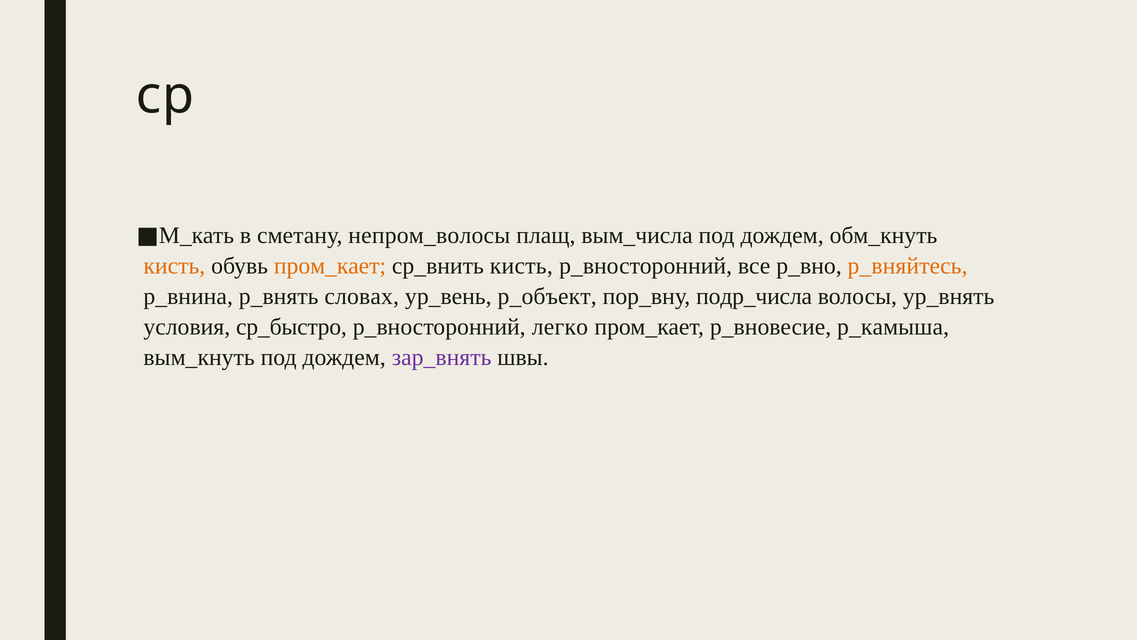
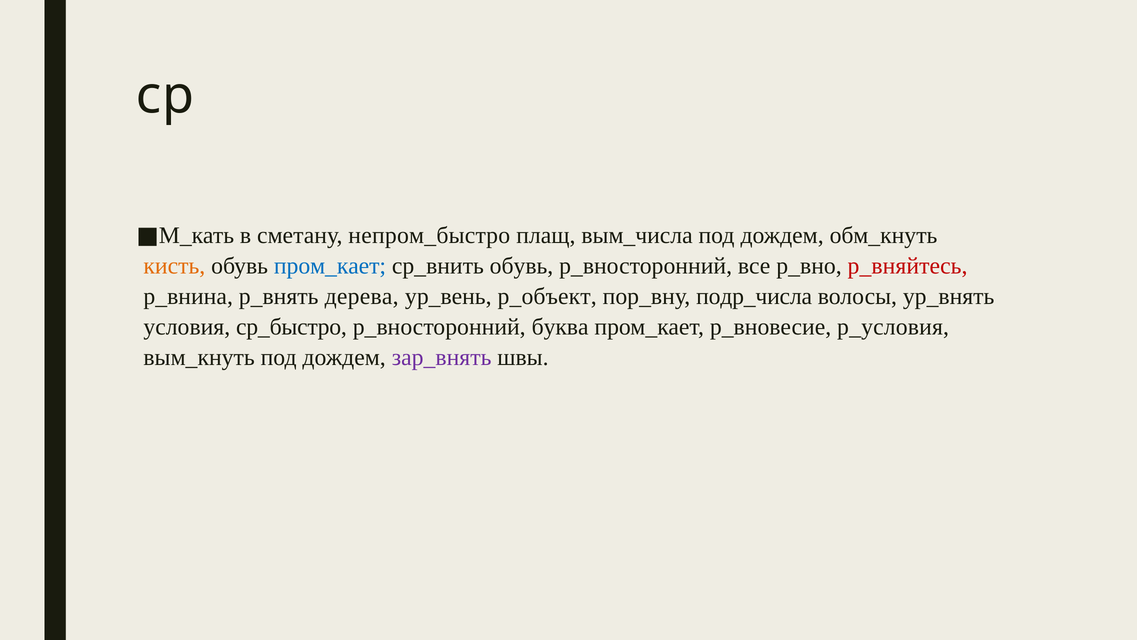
непром_волосы: непром_волосы -> непром_быстро
пром_кает at (330, 266) colour: orange -> blue
ср_внить кисть: кисть -> обувь
р_вняйтесь colour: orange -> red
словах: словах -> дерева
легко: легко -> буква
р_камыша: р_камыша -> р_условия
